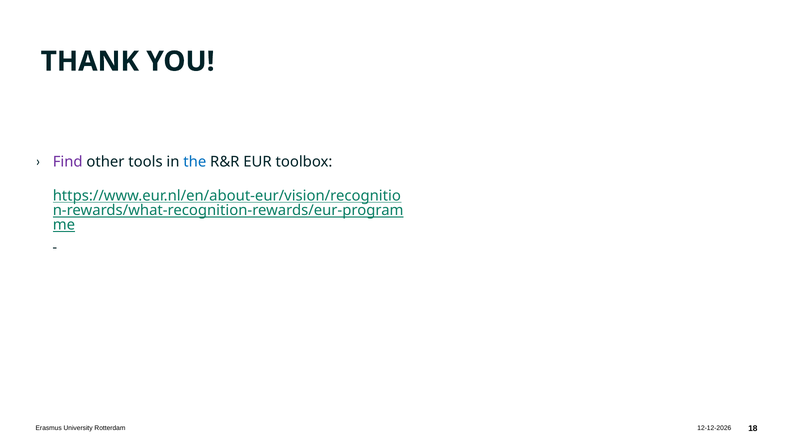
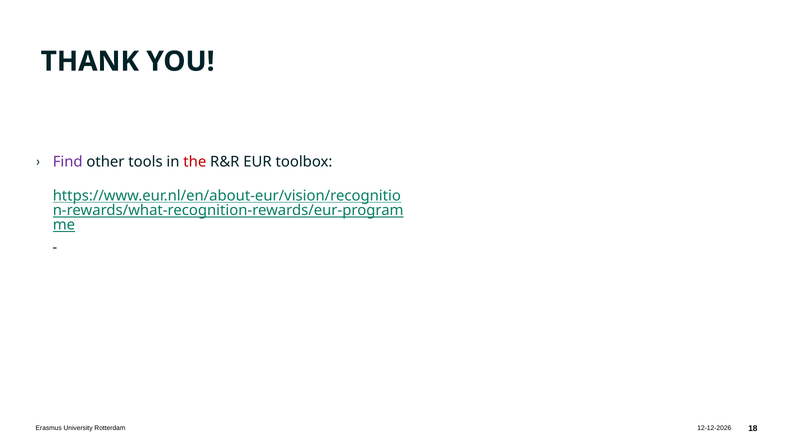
the colour: blue -> red
